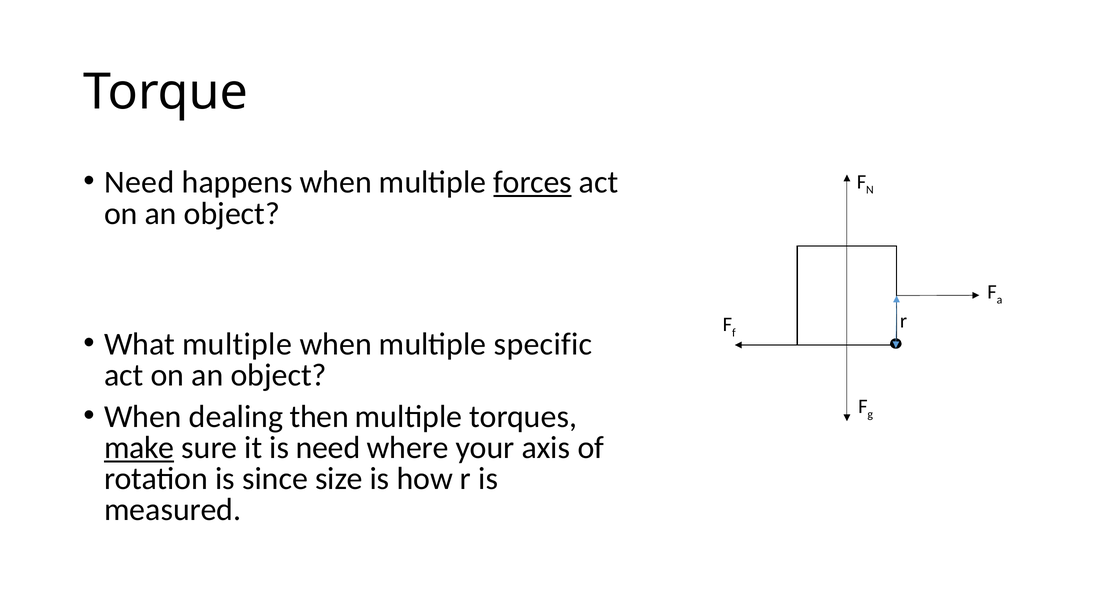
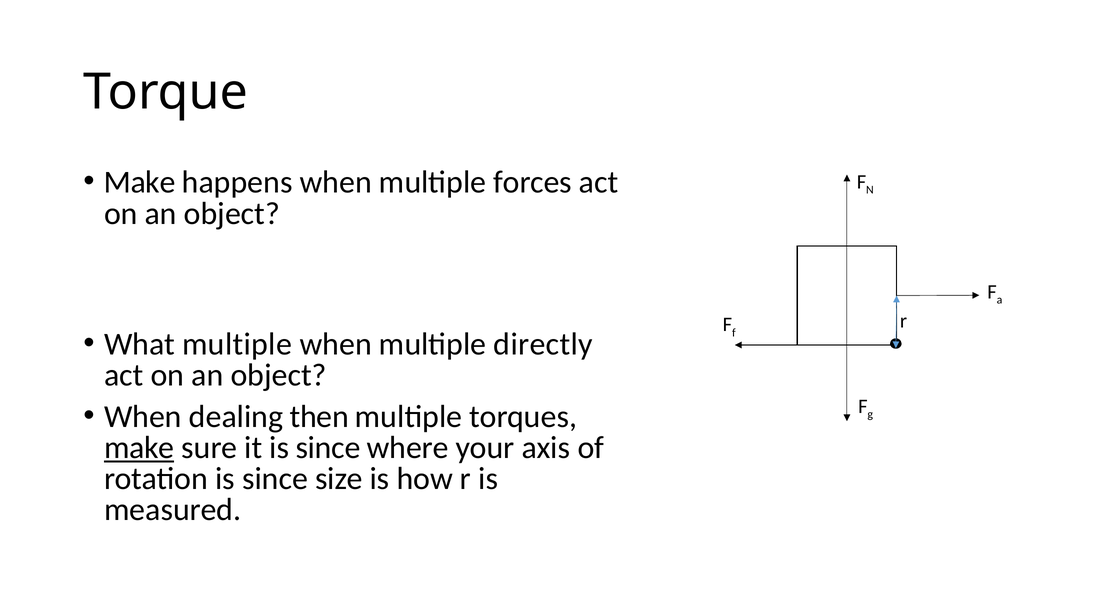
Need at (139, 182): Need -> Make
forces underline: present -> none
specific: specific -> directly
it is need: need -> since
